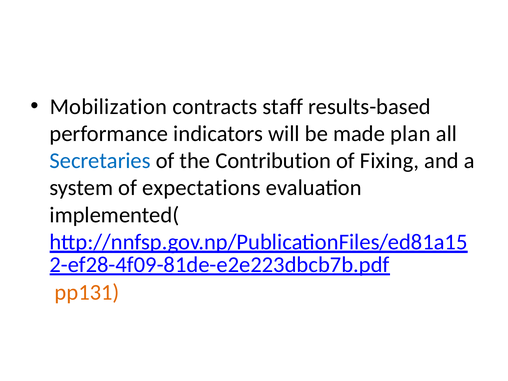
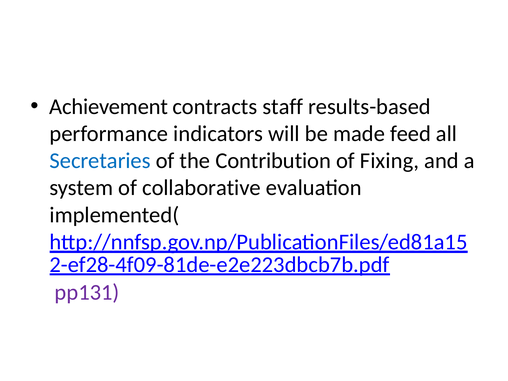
Mobilization: Mobilization -> Achievement
plan: plan -> feed
expectations: expectations -> collaborative
pp131 colour: orange -> purple
